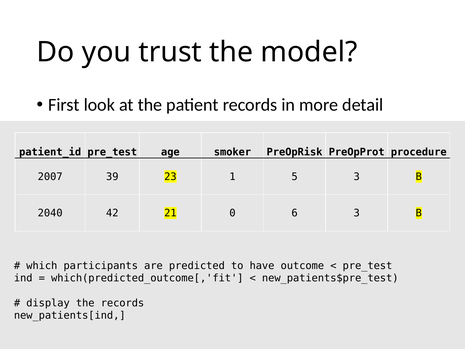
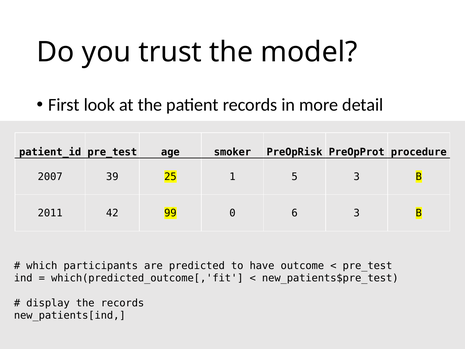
23: 23 -> 25
2040: 2040 -> 2011
21: 21 -> 99
